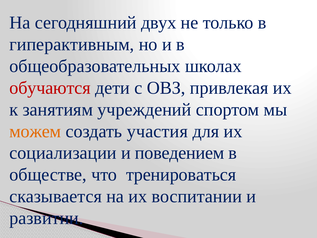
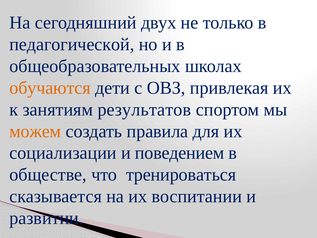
гиперактивным: гиперактивным -> педагогической
обучаются colour: red -> orange
учреждений: учреждений -> результатов
участия: участия -> правила
